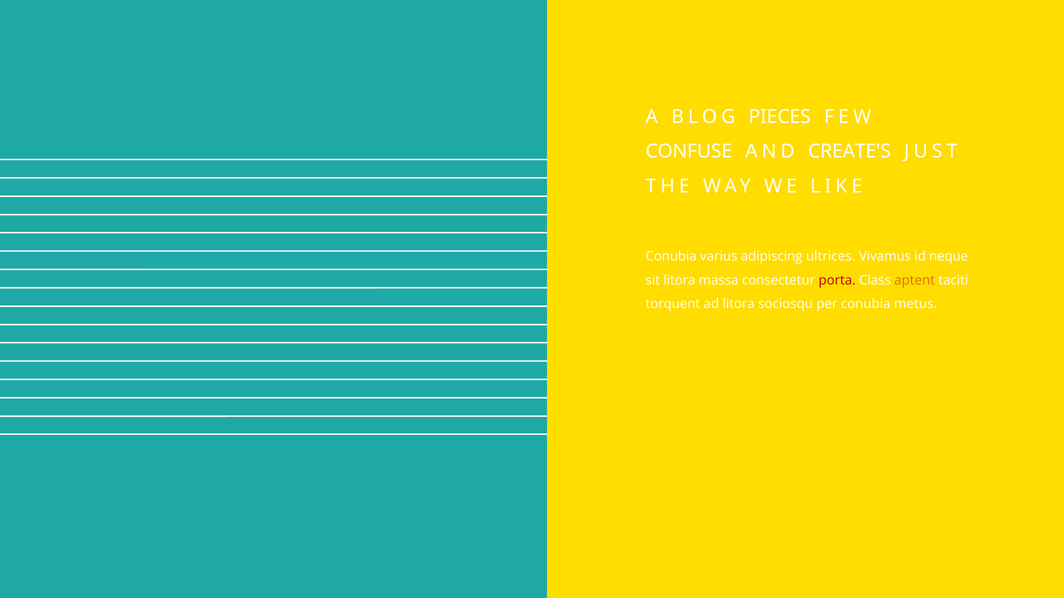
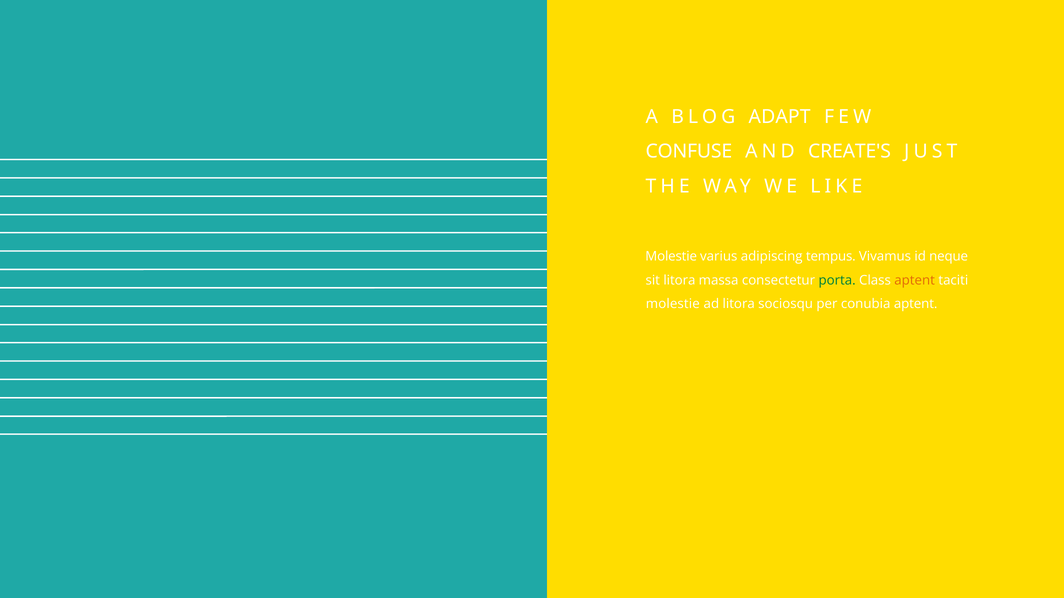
PIECES: PIECES -> ADAPT
Conubia at (671, 256): Conubia -> Molestie
ultrices: ultrices -> tempus
porta colour: red -> green
torquent at (673, 304): torquent -> molestie
conubia metus: metus -> aptent
